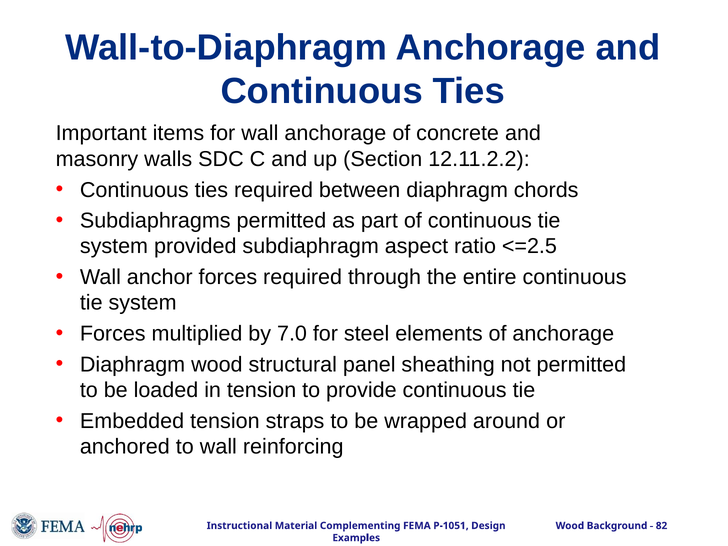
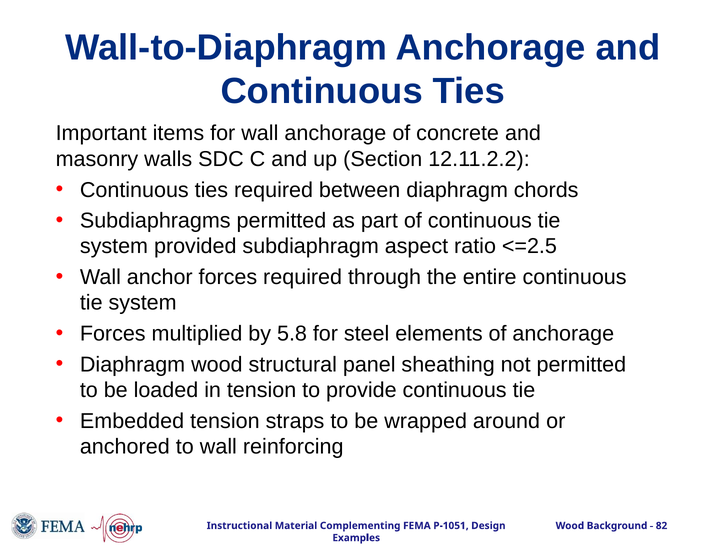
7.0: 7.0 -> 5.8
